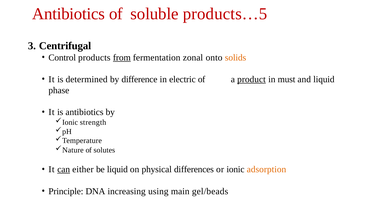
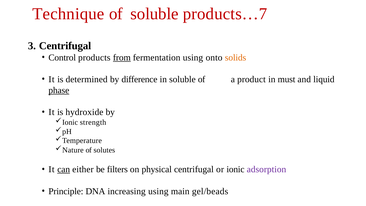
Antibiotics at (69, 14): Antibiotics -> Technique
products…5: products…5 -> products…7
fermentation zonal: zonal -> using
in electric: electric -> soluble
product underline: present -> none
phase underline: none -> present
is antibiotics: antibiotics -> hydroxide
be liquid: liquid -> filters
physical differences: differences -> centrifugal
adsorption colour: orange -> purple
